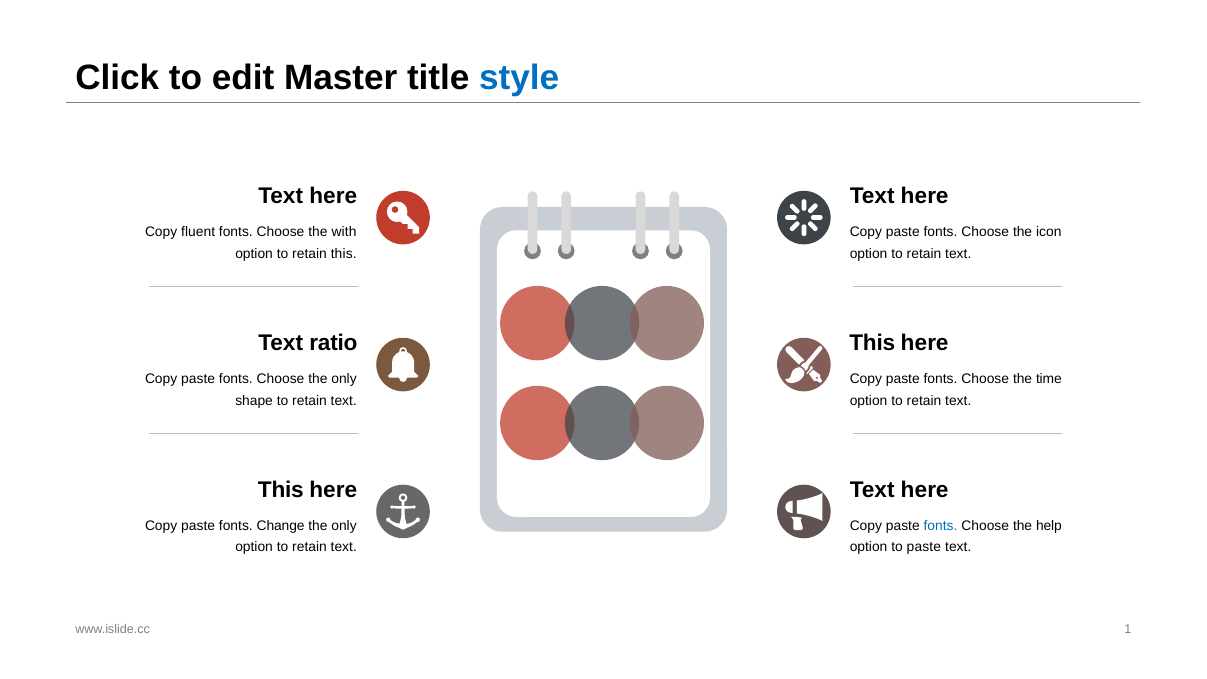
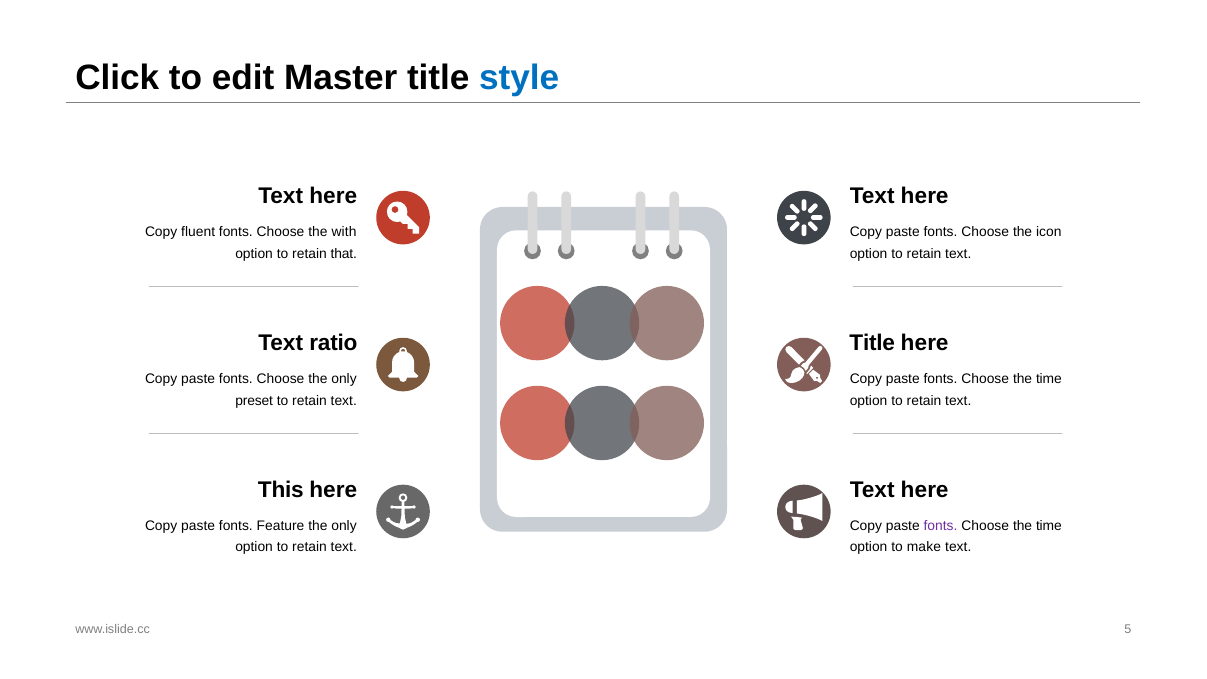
retain this: this -> that
This at (872, 343): This -> Title
shape: shape -> preset
Change: Change -> Feature
fonts at (941, 526) colour: blue -> purple
help at (1049, 526): help -> time
to paste: paste -> make
1: 1 -> 5
